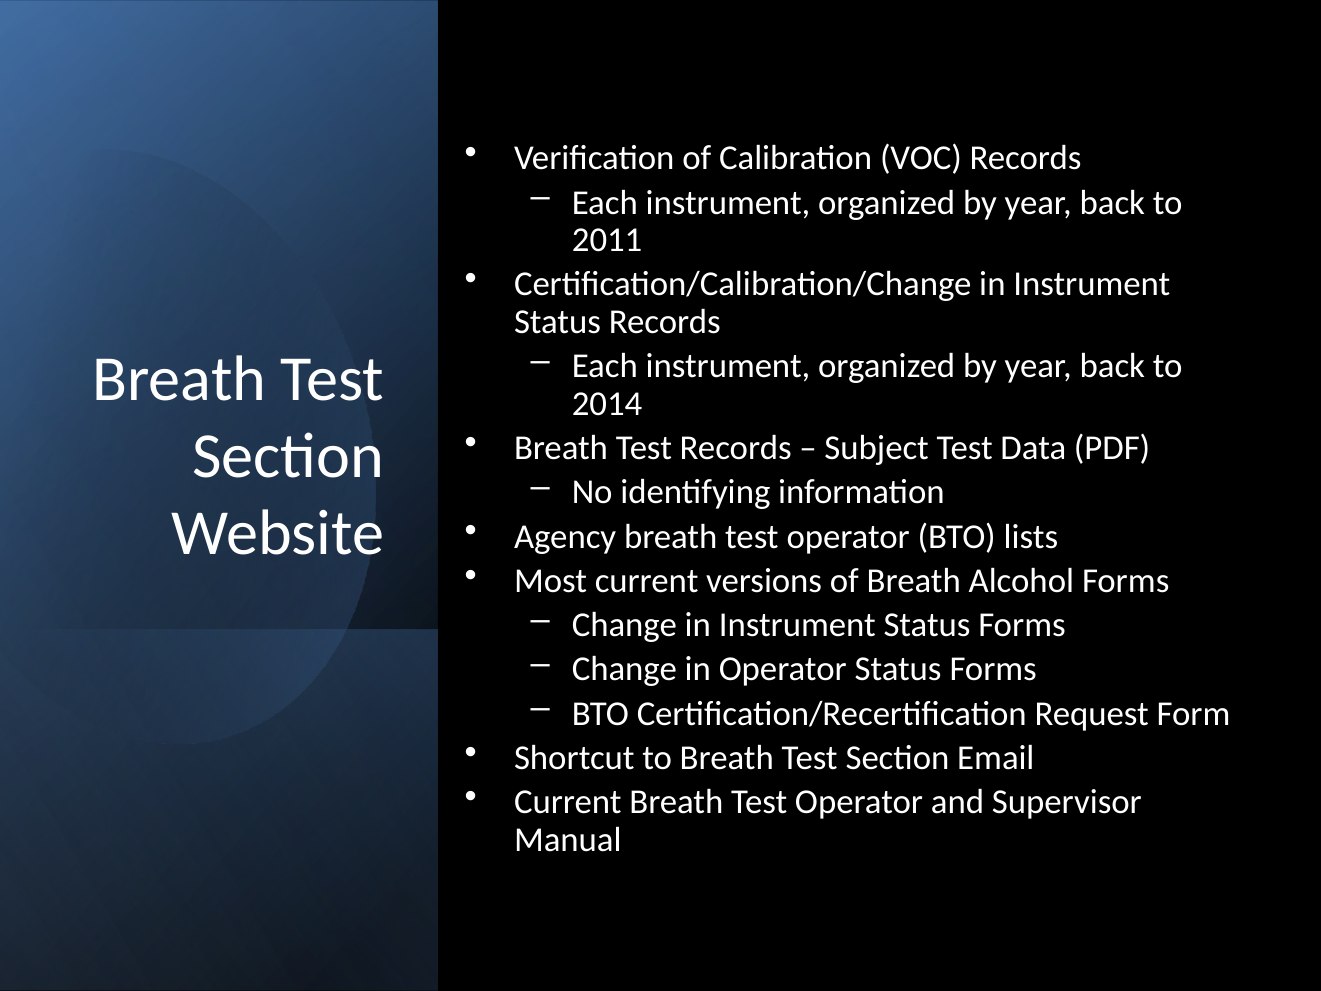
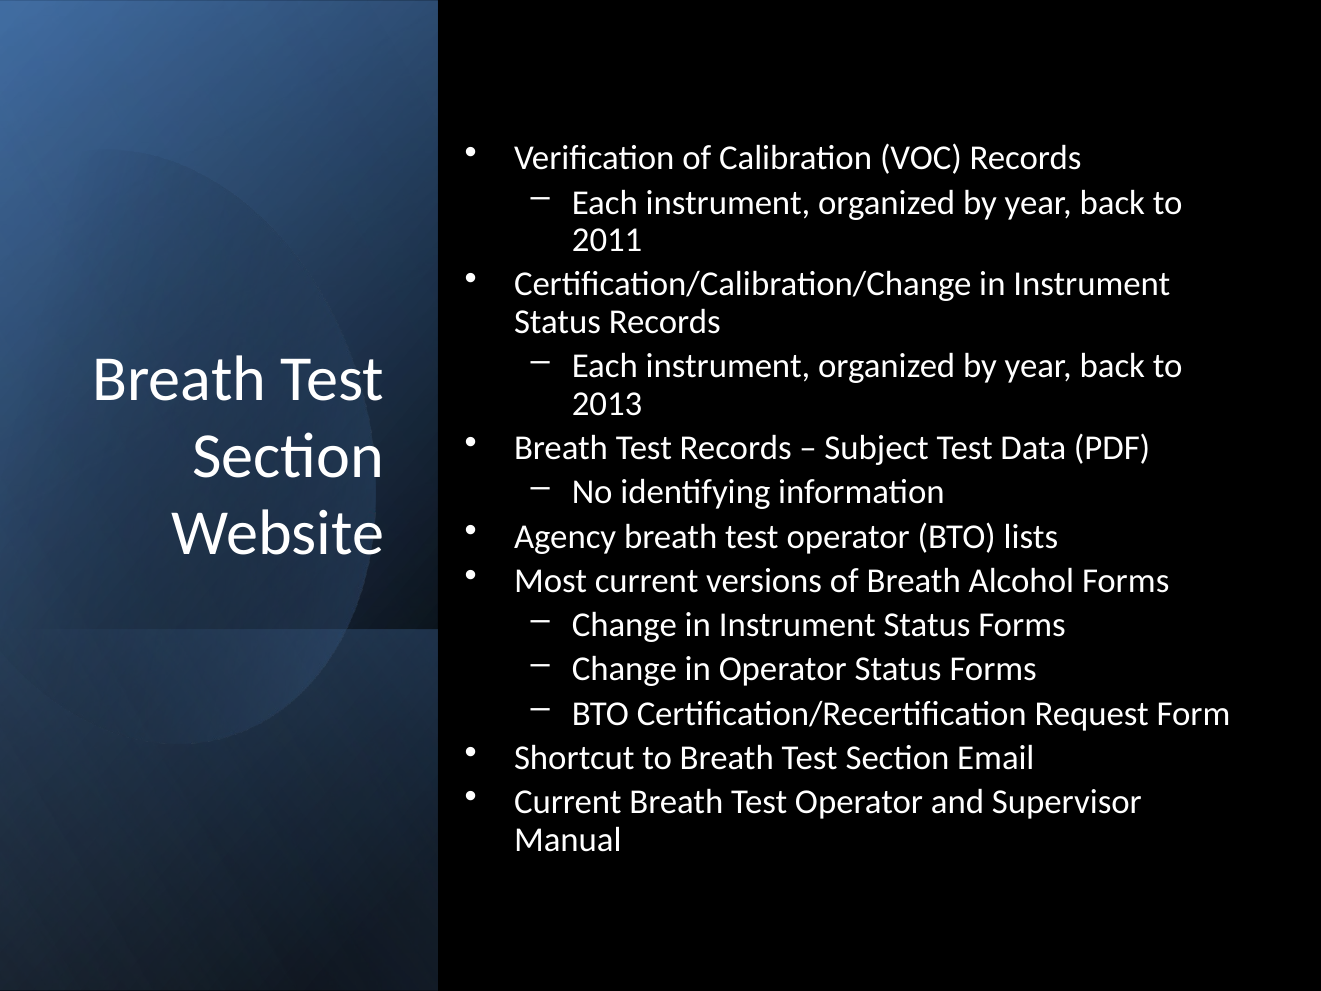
2014: 2014 -> 2013
